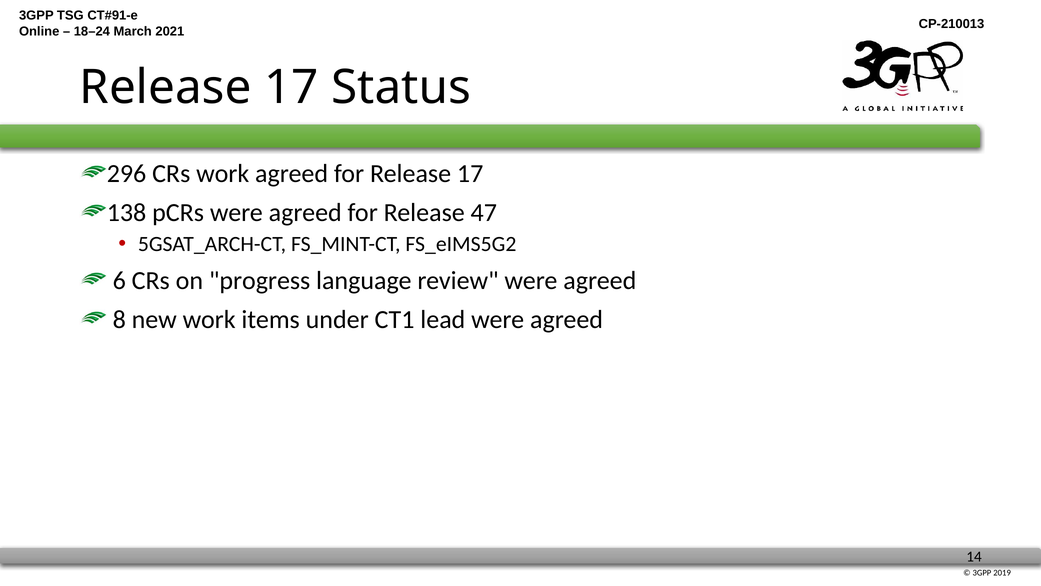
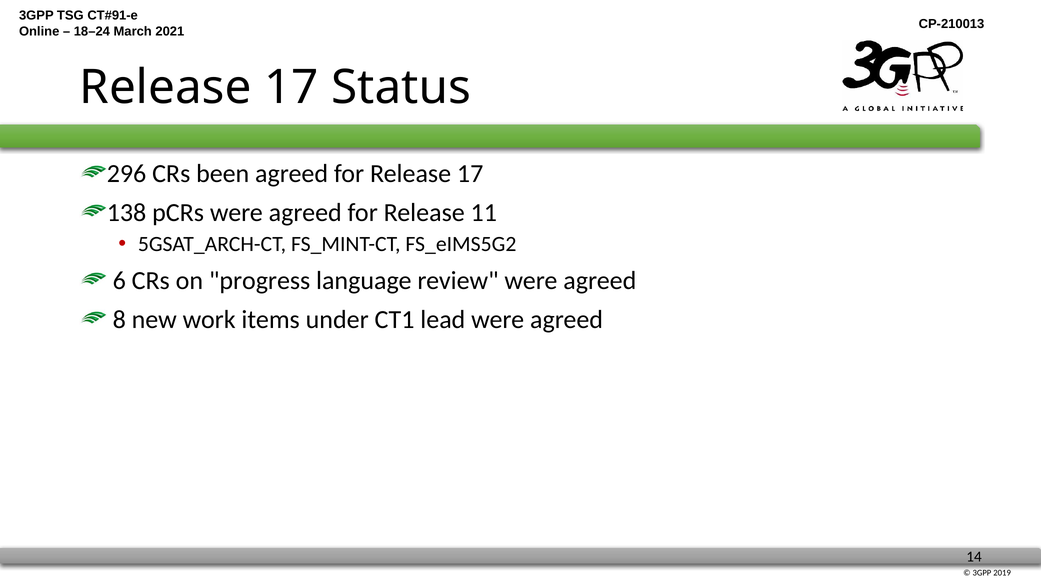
CRs work: work -> been
47: 47 -> 11
